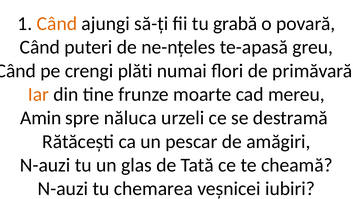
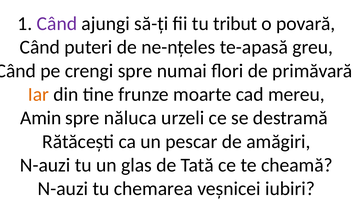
Când at (57, 24) colour: orange -> purple
grabă: grabă -> tribut
crengi plăti: plăti -> spre
